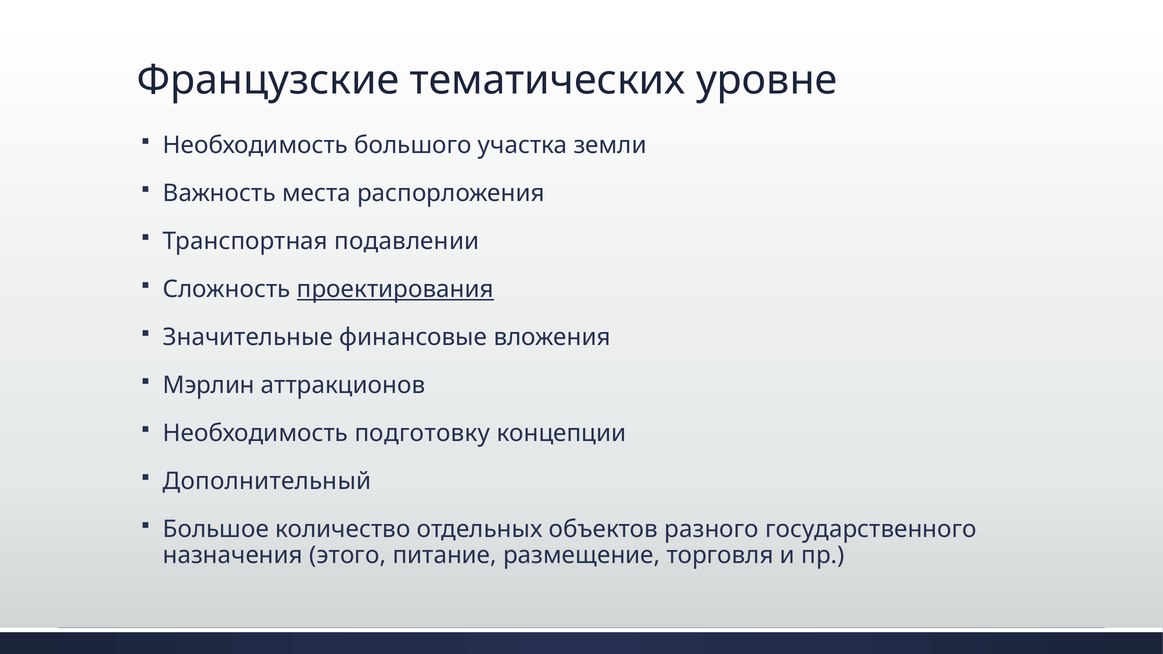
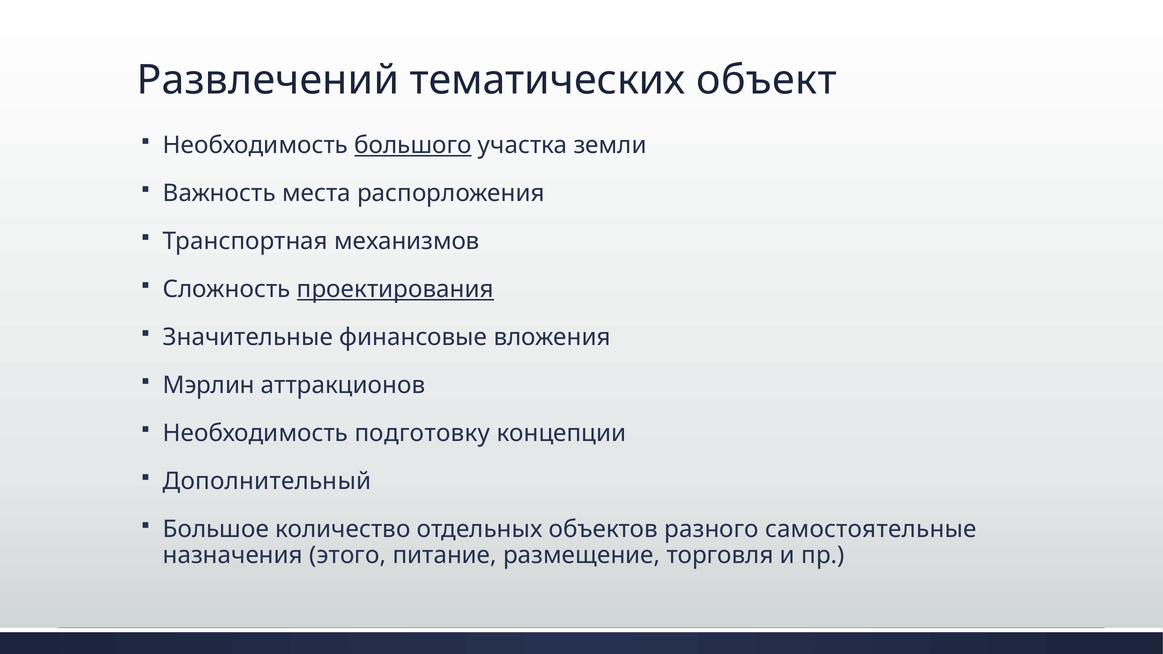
Французские: Французские -> Развлечений
уровне: уровне -> объект
большого underline: none -> present
подавлении: подавлении -> механизмов
государственного: государственного -> самостоятельные
